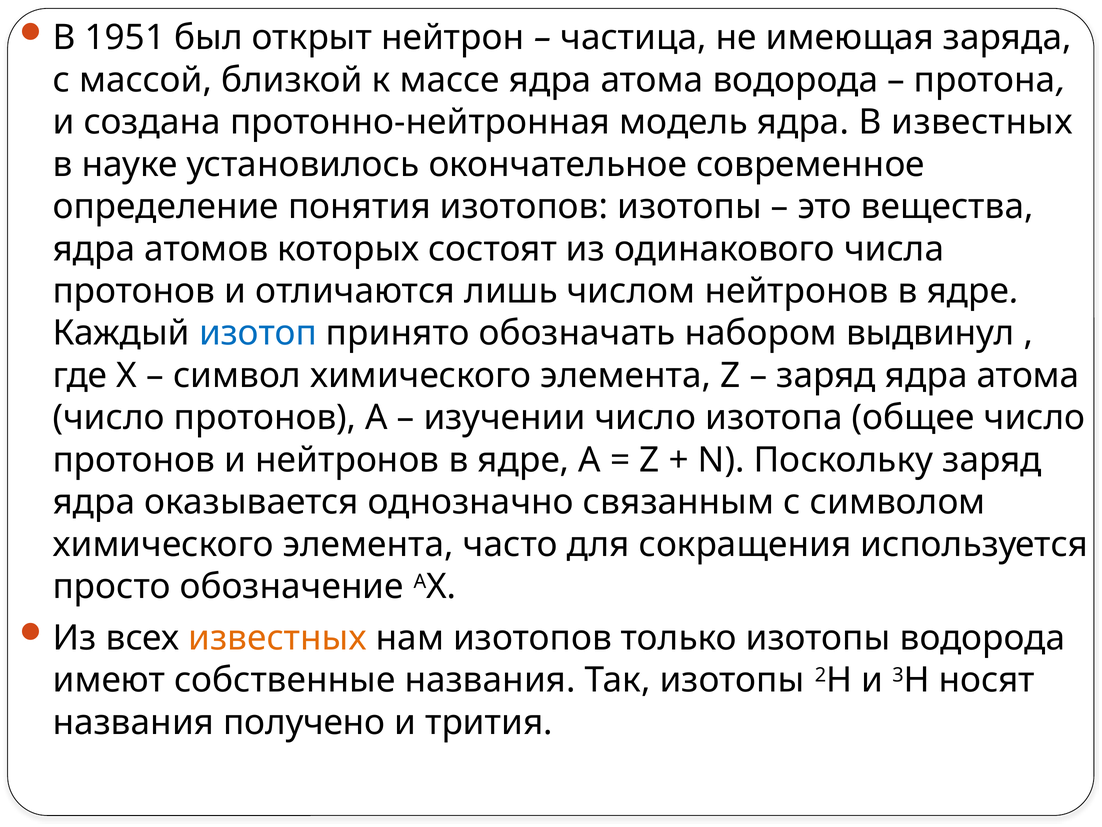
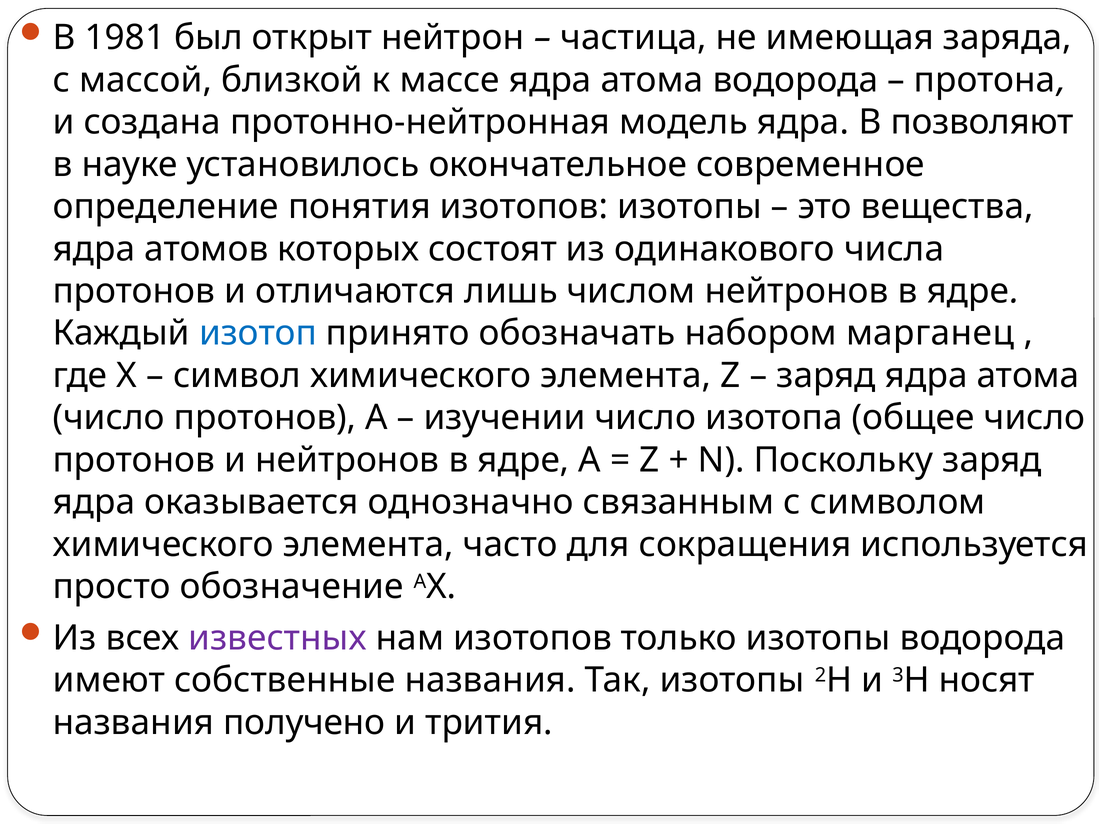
1951: 1951 -> 1981
В известных: известных -> позволяют
выдвинул: выдвинул -> марганец
известных at (277, 638) colour: orange -> purple
